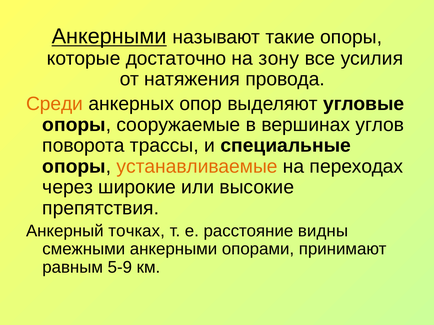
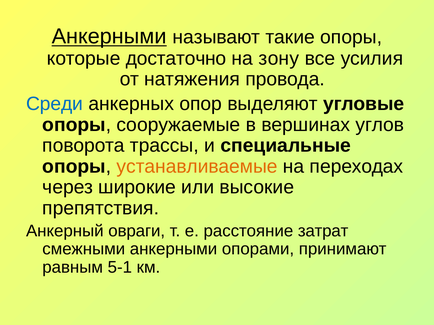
Среди colour: orange -> blue
точках: точках -> овраги
видны: видны -> затрат
5-9: 5-9 -> 5-1
